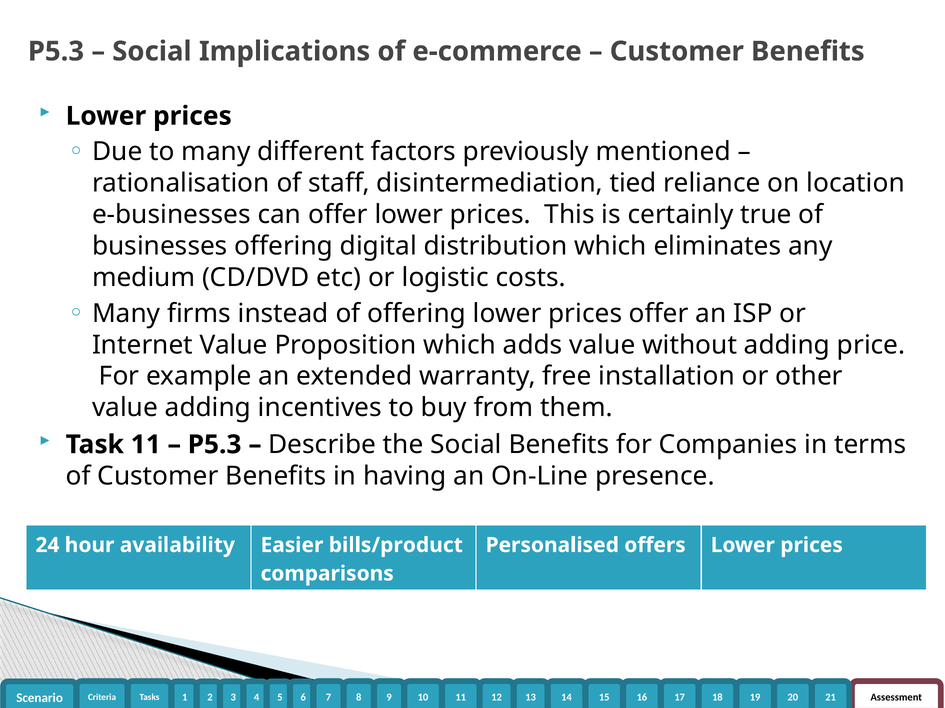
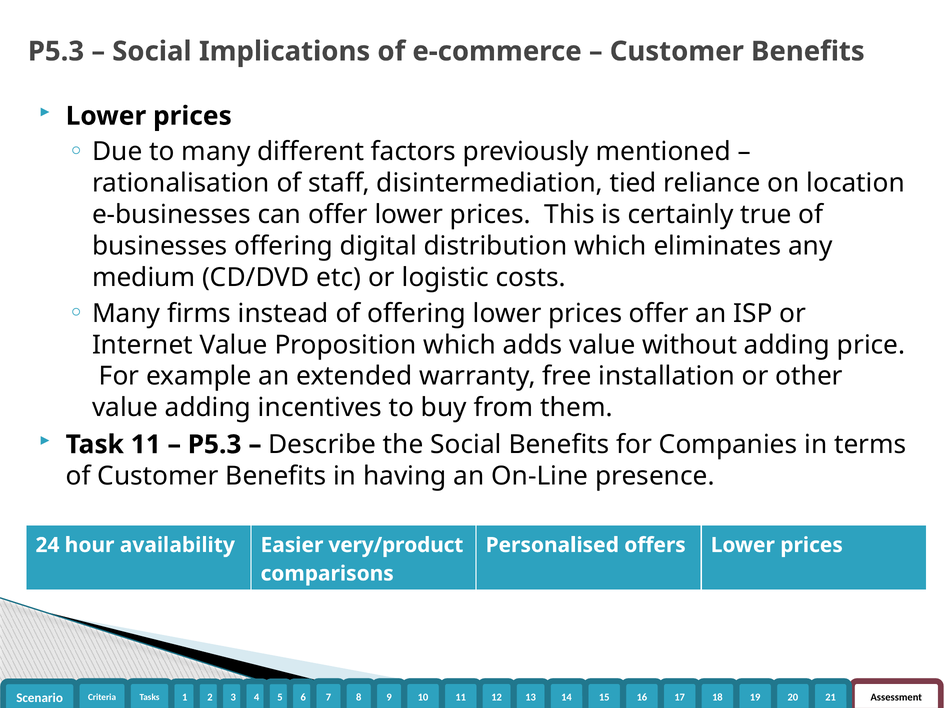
bills/product: bills/product -> very/product
